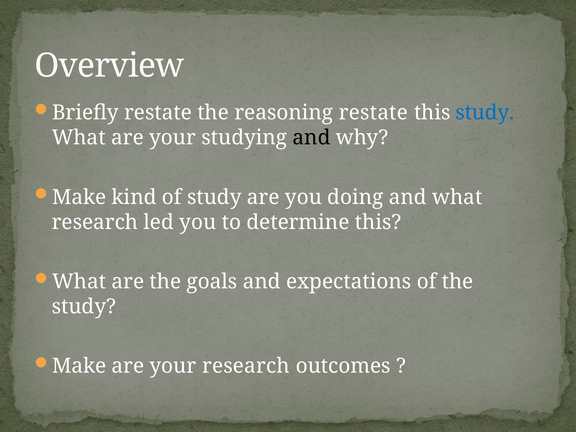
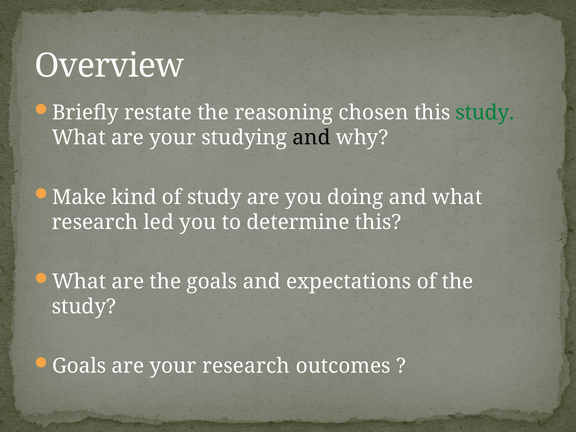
reasoning restate: restate -> chosen
study at (485, 113) colour: blue -> green
Make at (79, 366): Make -> Goals
